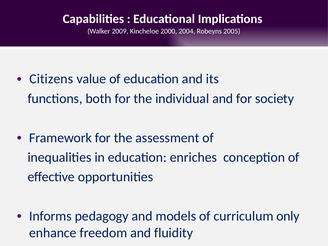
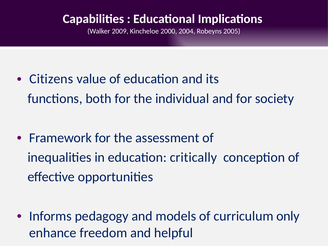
enriches: enriches -> critically
fluidity: fluidity -> helpful
